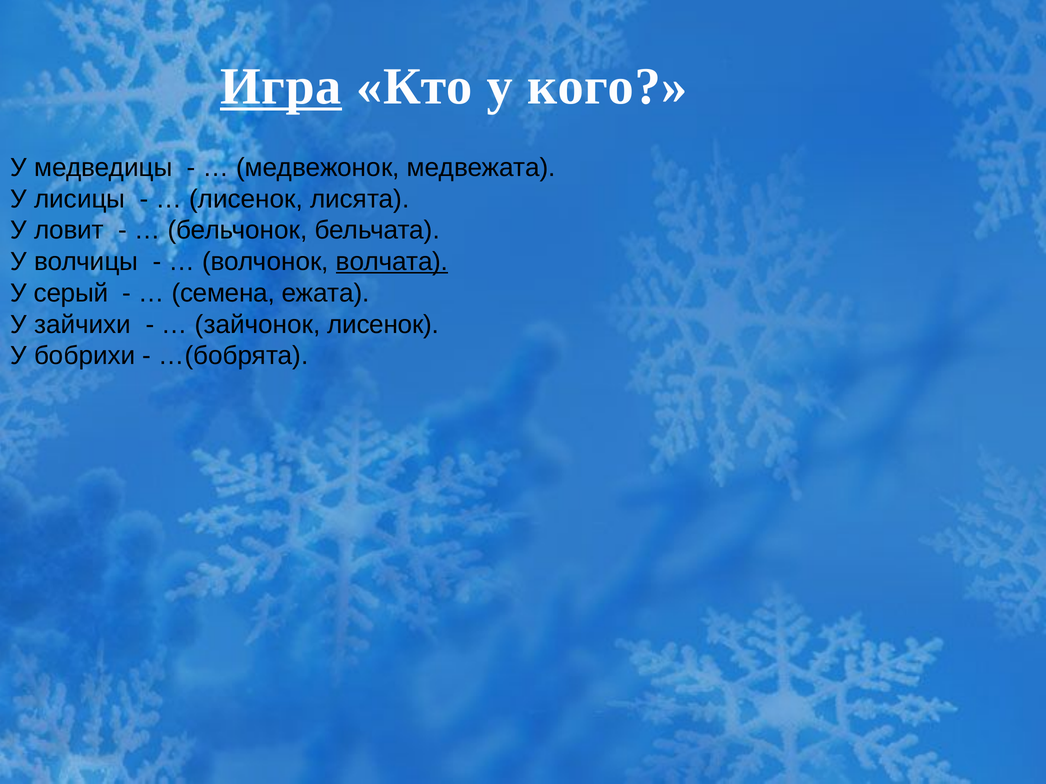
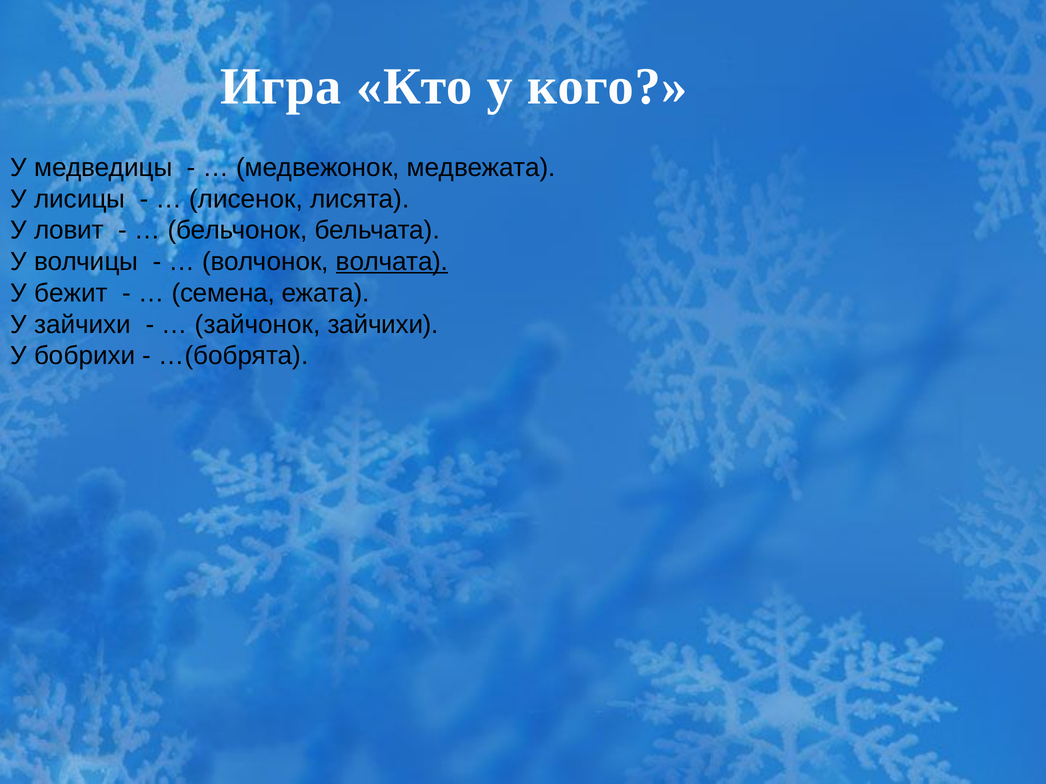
Игра underline: present -> none
серый: серый -> бежит
зайчонок лисенок: лисенок -> зайчихи
